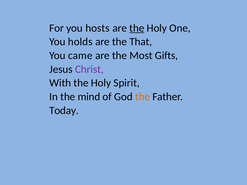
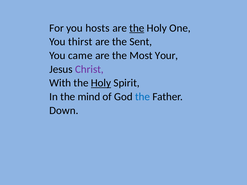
holds: holds -> thirst
That: That -> Sent
Gifts: Gifts -> Your
Holy at (101, 83) underline: none -> present
the at (143, 97) colour: orange -> blue
Today: Today -> Down
